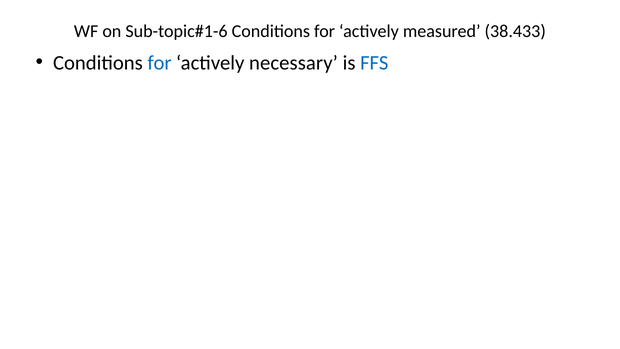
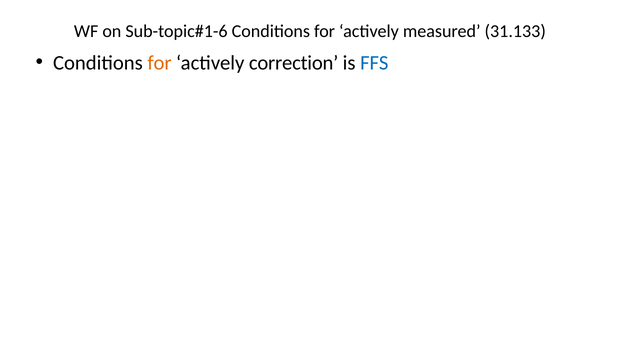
38.433: 38.433 -> 31.133
for at (160, 63) colour: blue -> orange
necessary: necessary -> correction
